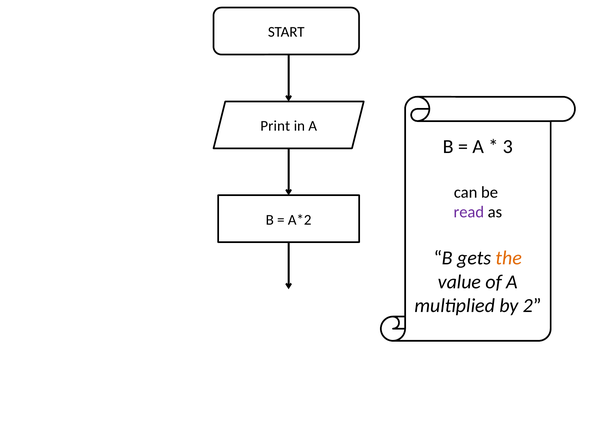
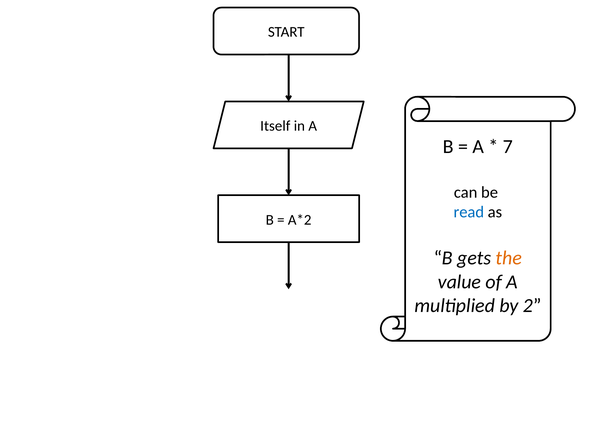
Print: Print -> Itself
3: 3 -> 7
read colour: purple -> blue
